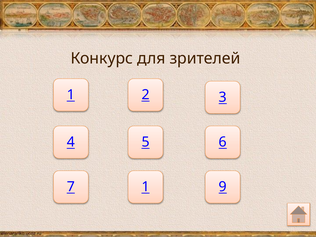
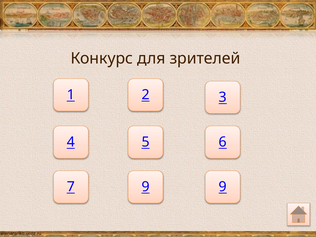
7 1: 1 -> 9
